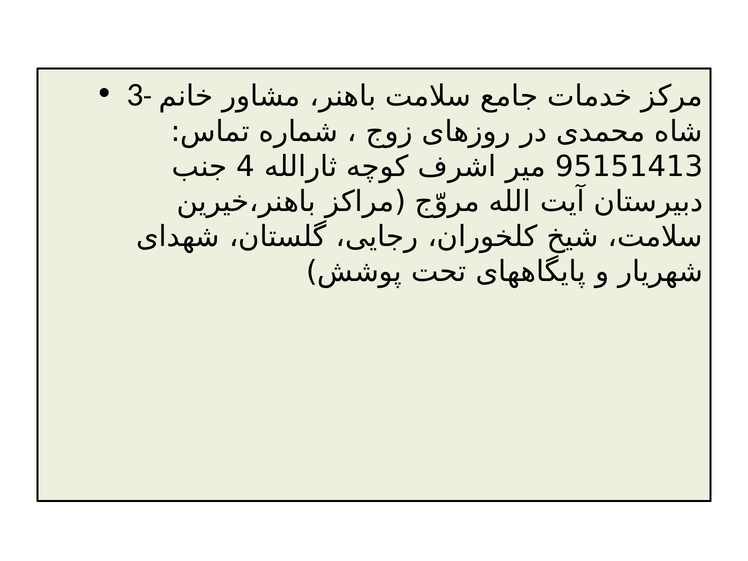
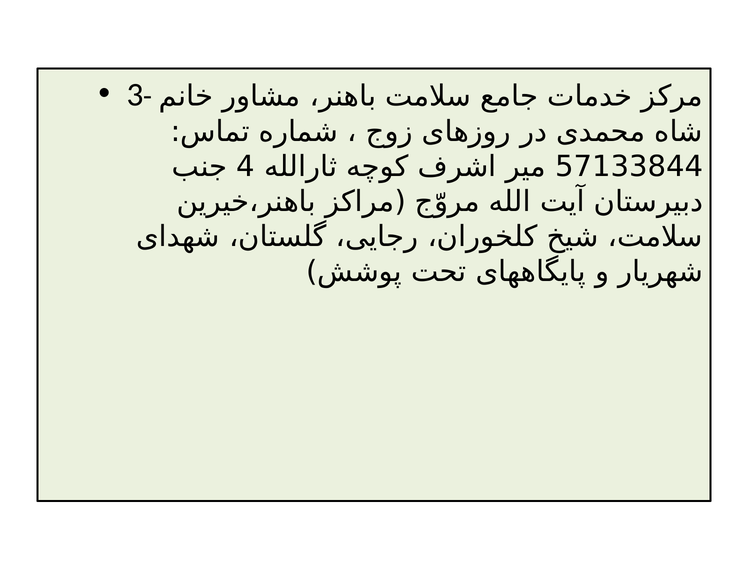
95151413: 95151413 -> 57133844
